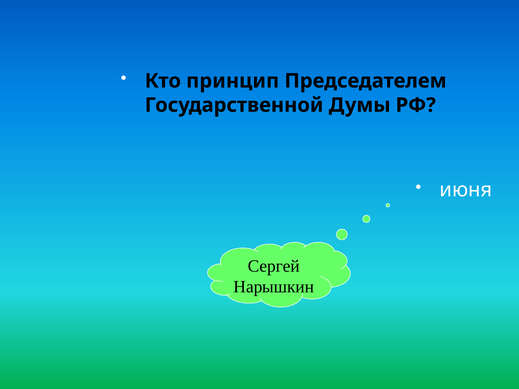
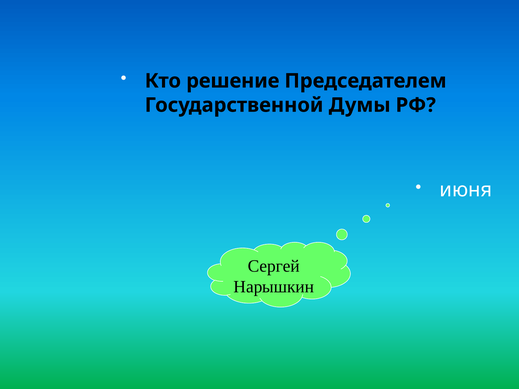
принцип: принцип -> решение
